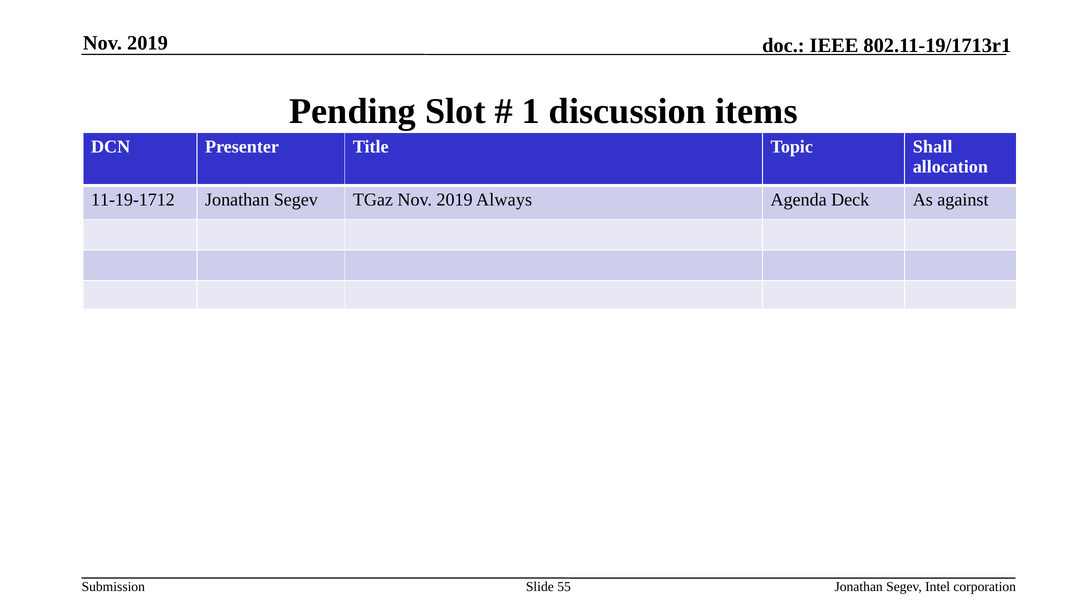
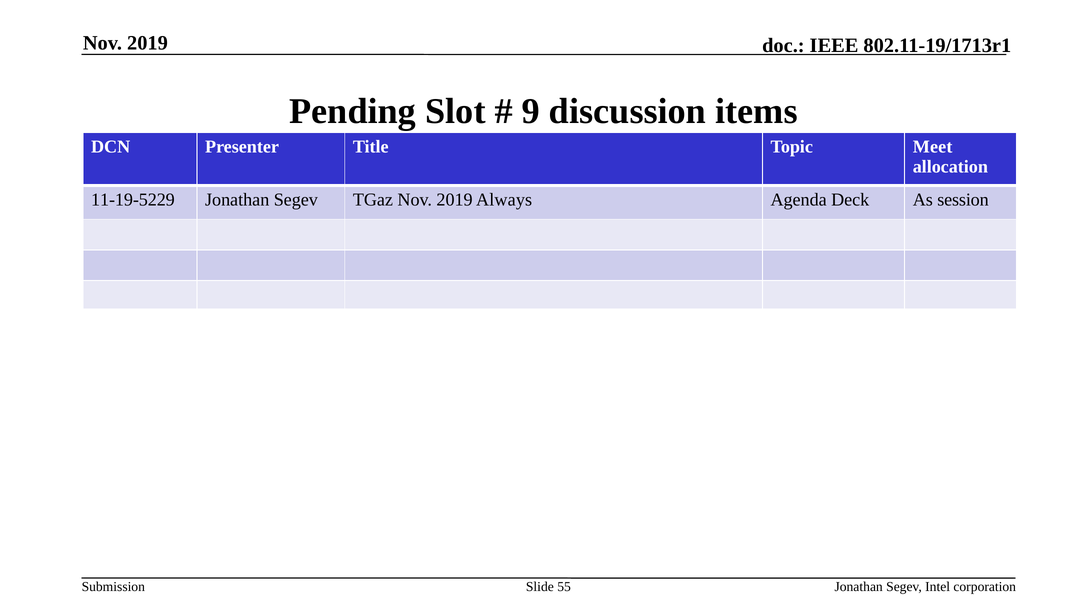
1: 1 -> 9
Shall: Shall -> Meet
11-19-1712: 11-19-1712 -> 11-19-5229
against: against -> session
